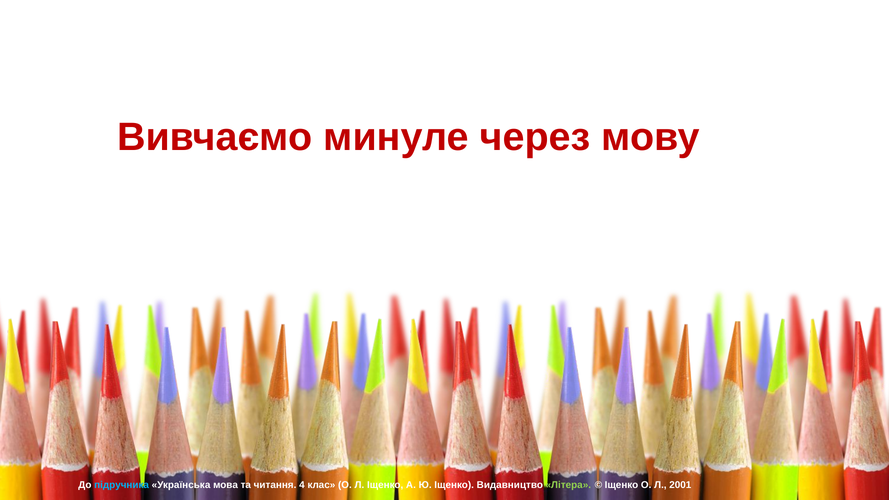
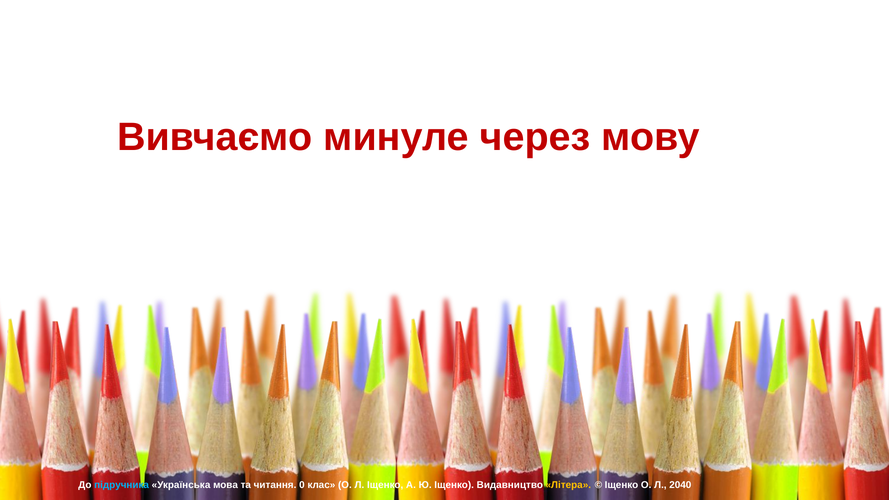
4: 4 -> 0
Літера colour: light green -> yellow
2001: 2001 -> 2040
